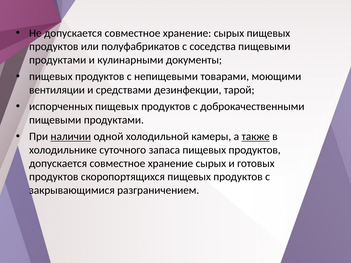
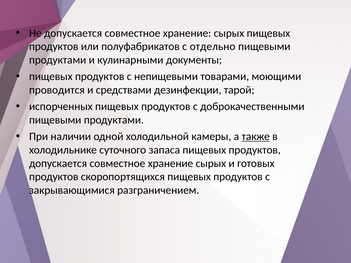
соседства: соседства -> отдельно
вентиляции: вентиляции -> проводится
наличии underline: present -> none
